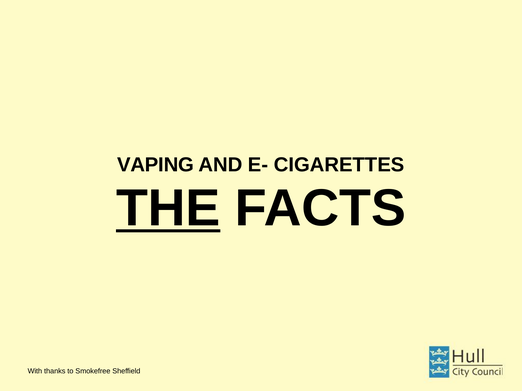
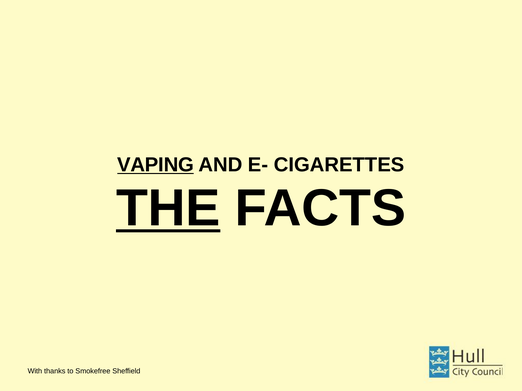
VAPING underline: none -> present
